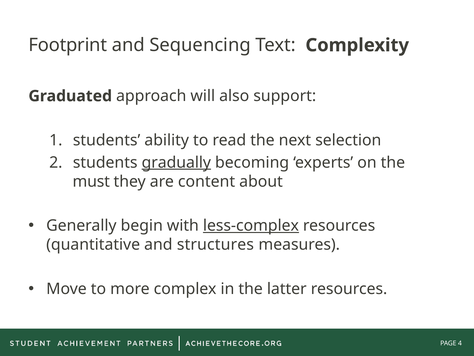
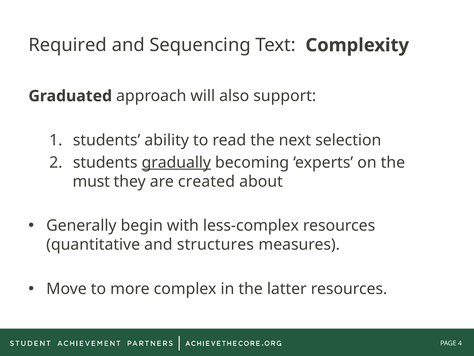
Footprint: Footprint -> Required
content: content -> created
less-complex underline: present -> none
